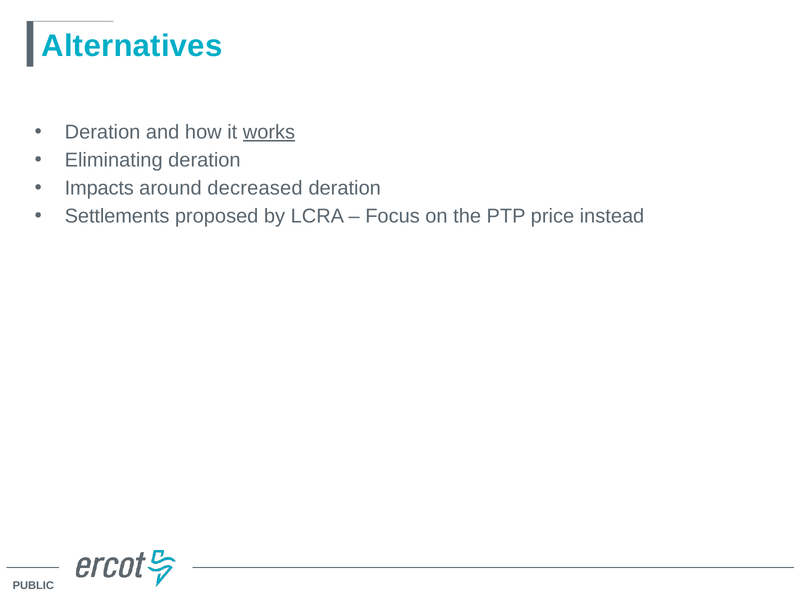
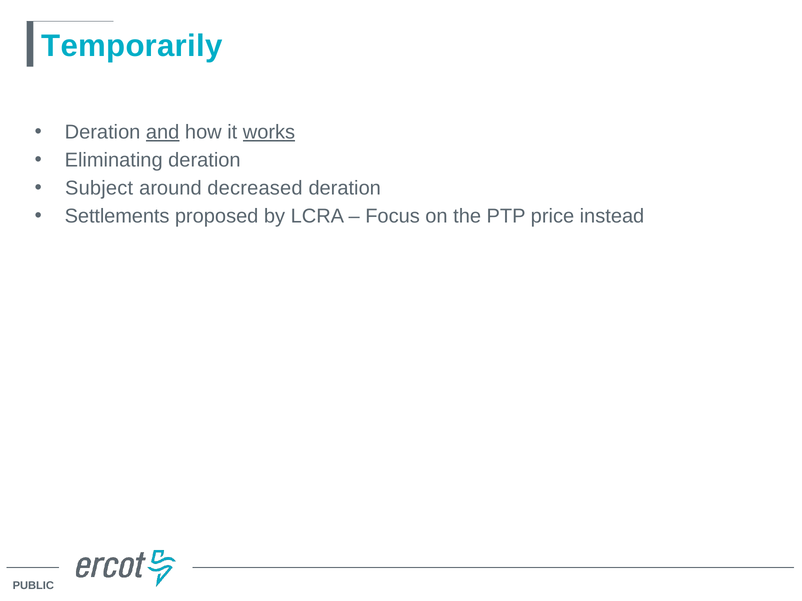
Alternatives: Alternatives -> Temporarily
and underline: none -> present
Impacts: Impacts -> Subject
